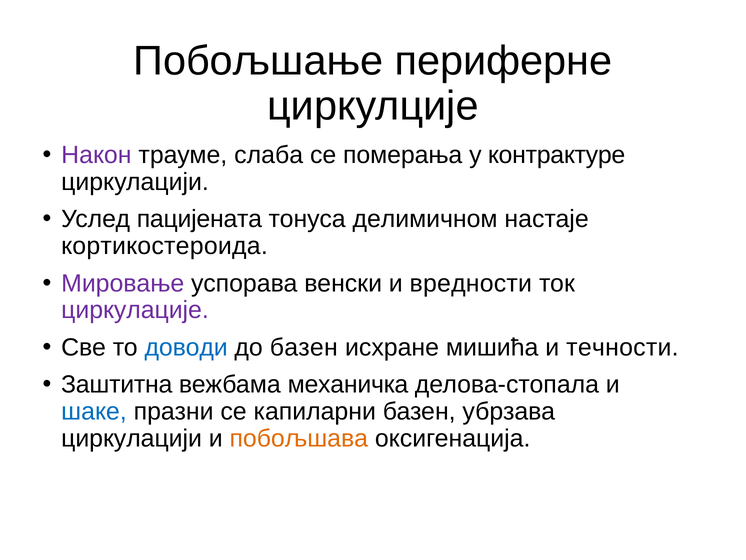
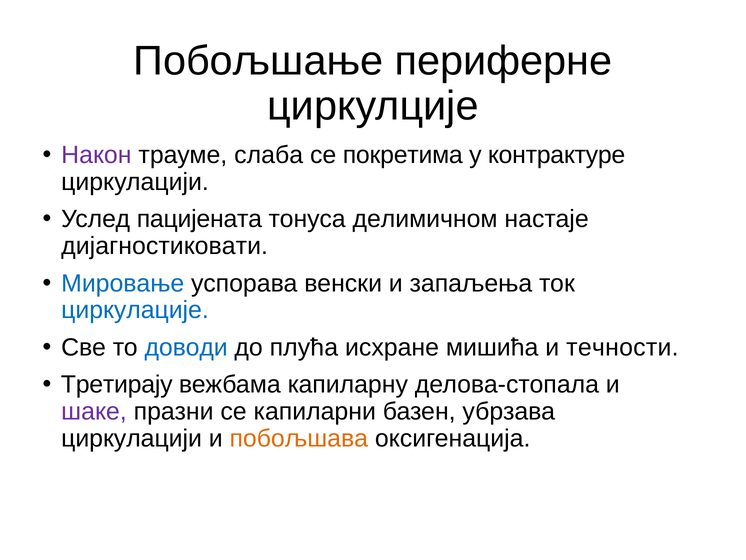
померања: померања -> покретима
кортикостероида: кортикостероида -> дијагностиковати
Мировање colour: purple -> blue
вредности: вредности -> запаљења
циркулације colour: purple -> blue
до базен: базен -> плућа
Заштитна: Заштитна -> Третирају
механичка: механичка -> капиларну
шаке colour: blue -> purple
